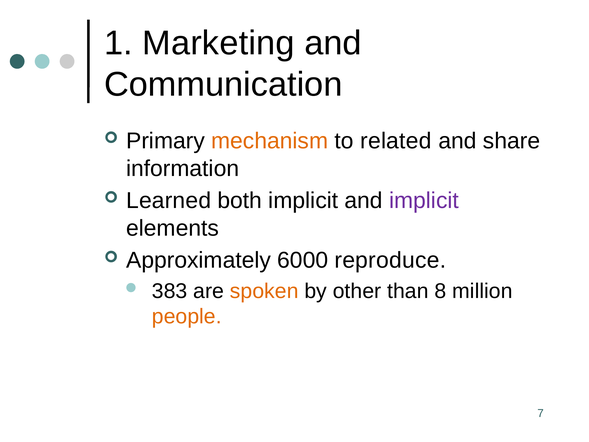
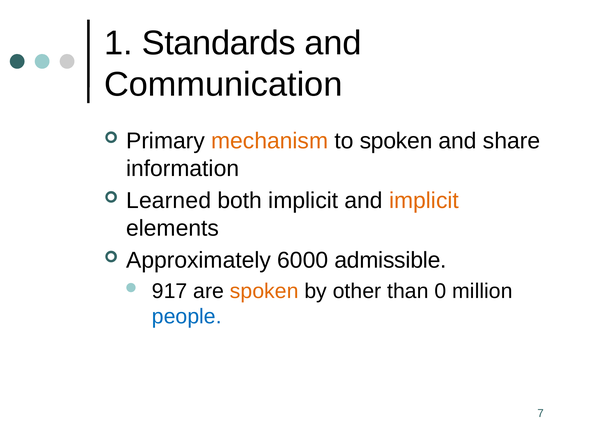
Marketing: Marketing -> Standards
to related: related -> spoken
implicit at (424, 201) colour: purple -> orange
reproduce: reproduce -> admissible
383: 383 -> 917
8: 8 -> 0
people colour: orange -> blue
